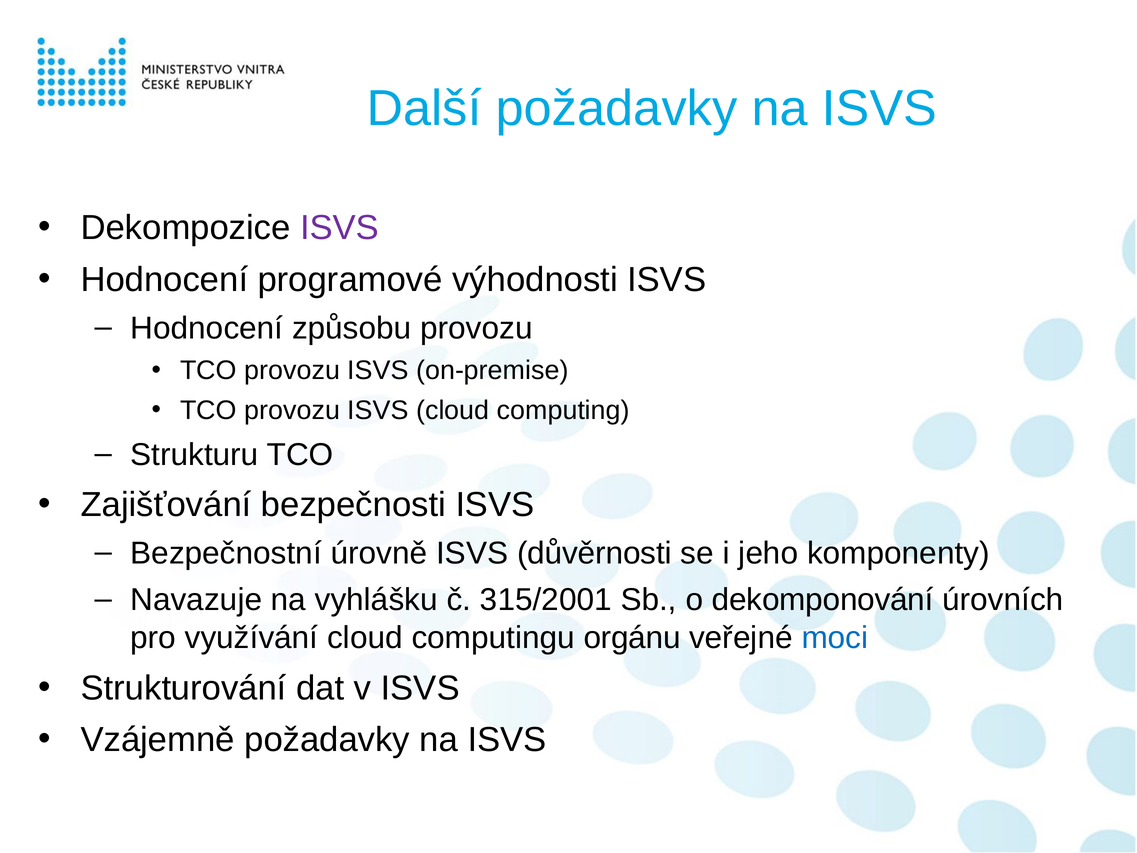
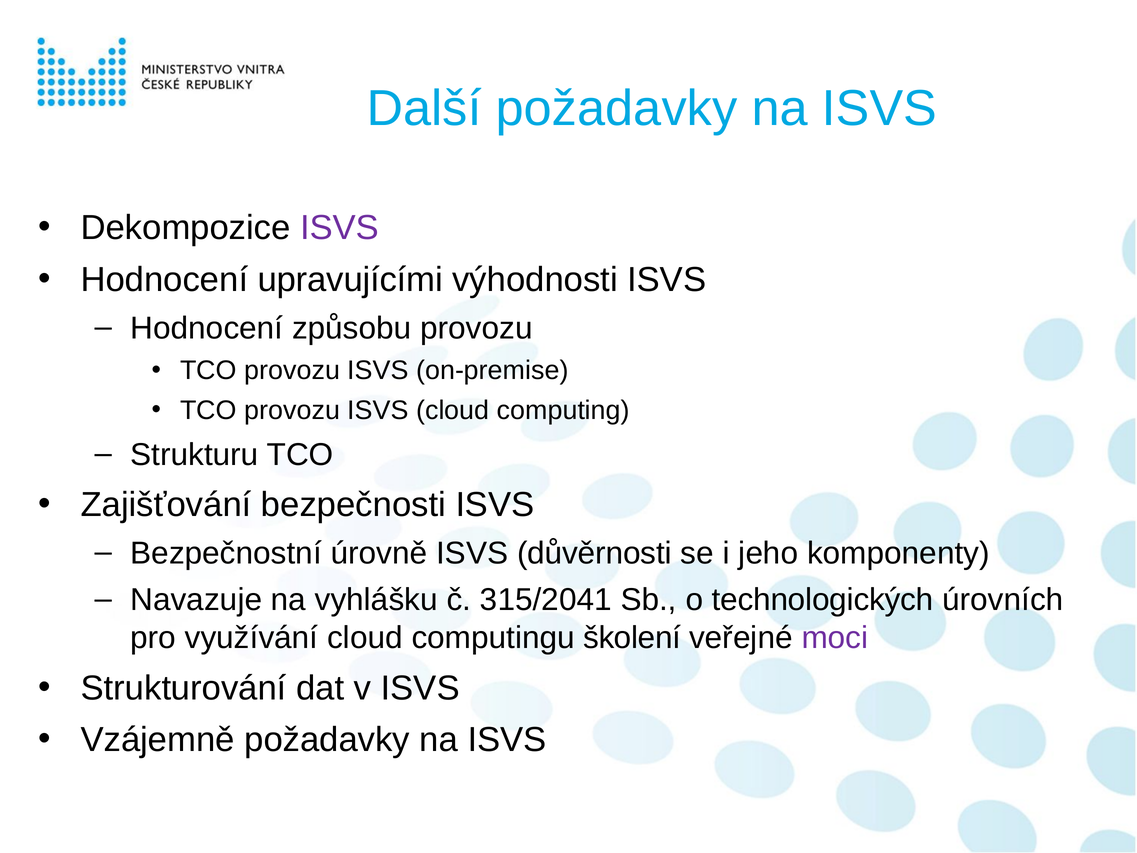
programové: programové -> upravujícími
315/2001: 315/2001 -> 315/2041
dekomponování: dekomponování -> technologických
orgánu: orgánu -> školení
moci colour: blue -> purple
